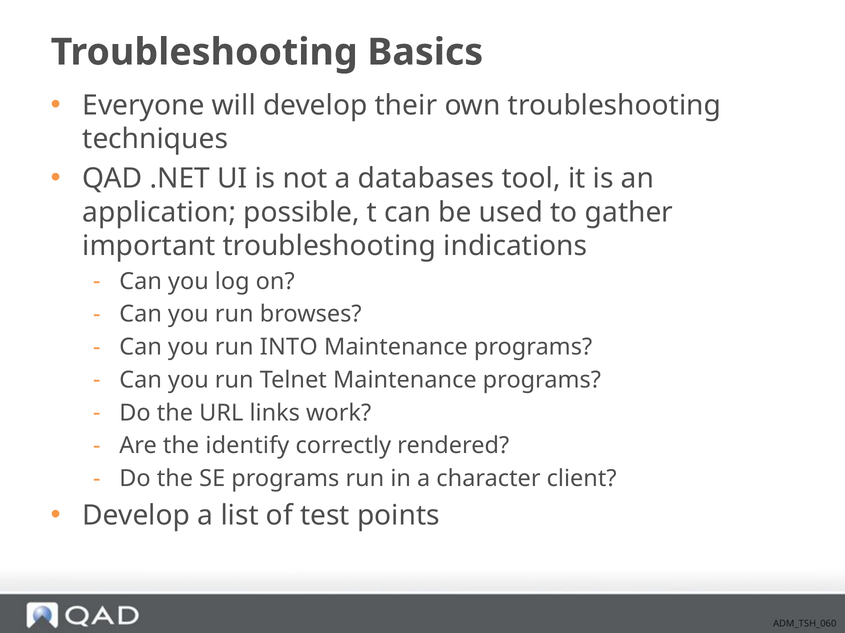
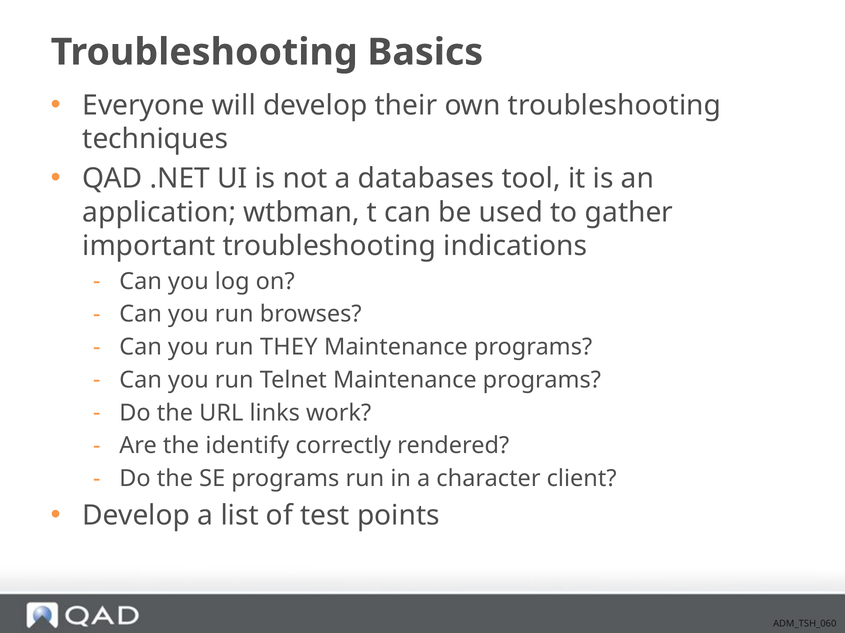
possible: possible -> wtbman
INTO: INTO -> THEY
